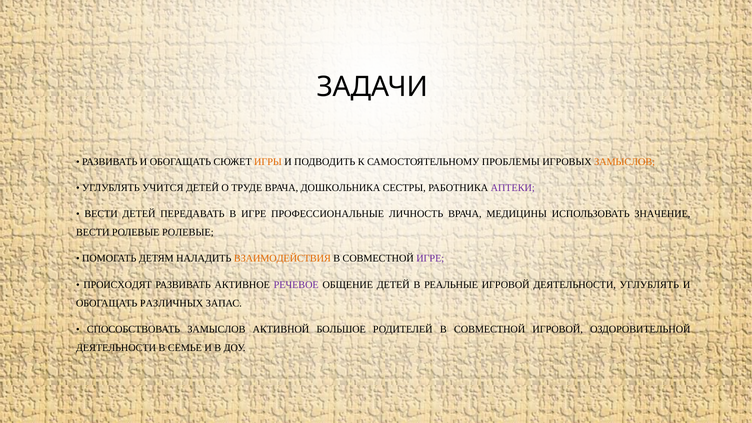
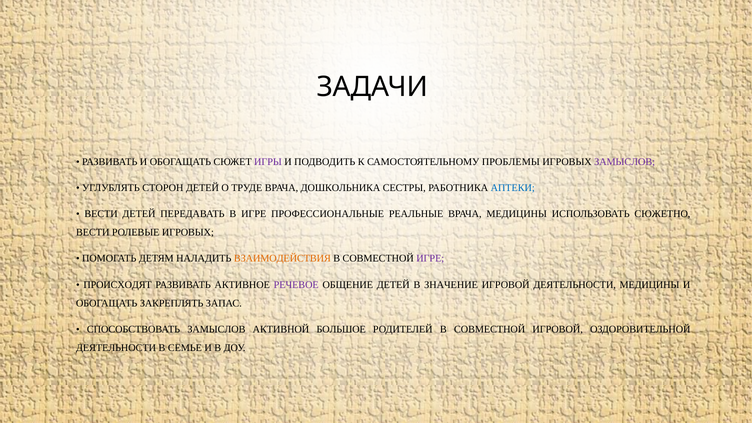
ИГРЫ colour: orange -> purple
ЗАМЫСЛОВ at (625, 162) colour: orange -> purple
УЧИТСЯ: УЧИТСЯ -> СТОРОН
АПТЕКИ colour: purple -> blue
ЛИЧНОСТЬ: ЛИЧНОСТЬ -> РЕАЛЬНЫЕ
ЗНАЧЕНИЕ: ЗНАЧЕНИЕ -> СЮЖЕТНО
РОЛЕВЫЕ РОЛЕВЫЕ: РОЛЕВЫЕ -> ИГРОВЫХ
РЕАЛЬНЫЕ: РЕАЛЬНЫЕ -> ЗНАЧЕНИЕ
ДЕЯТЕЛЬНОСТИ УГЛУБЛЯТЬ: УГЛУБЛЯТЬ -> МЕДИЦИНЫ
РАЗЛИЧНЫХ: РАЗЛИЧНЫХ -> ЗАКРЕПЛЯТЬ
